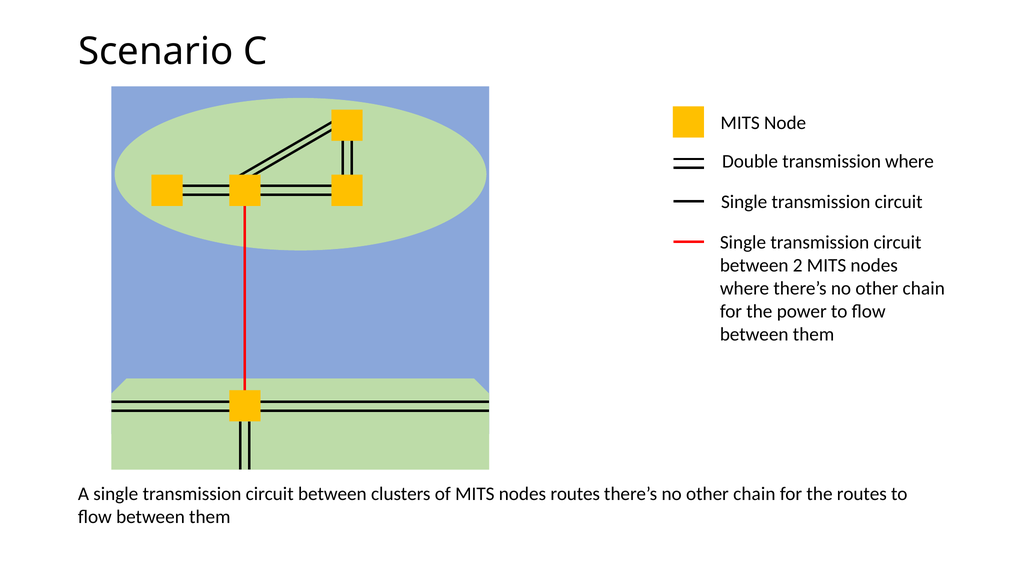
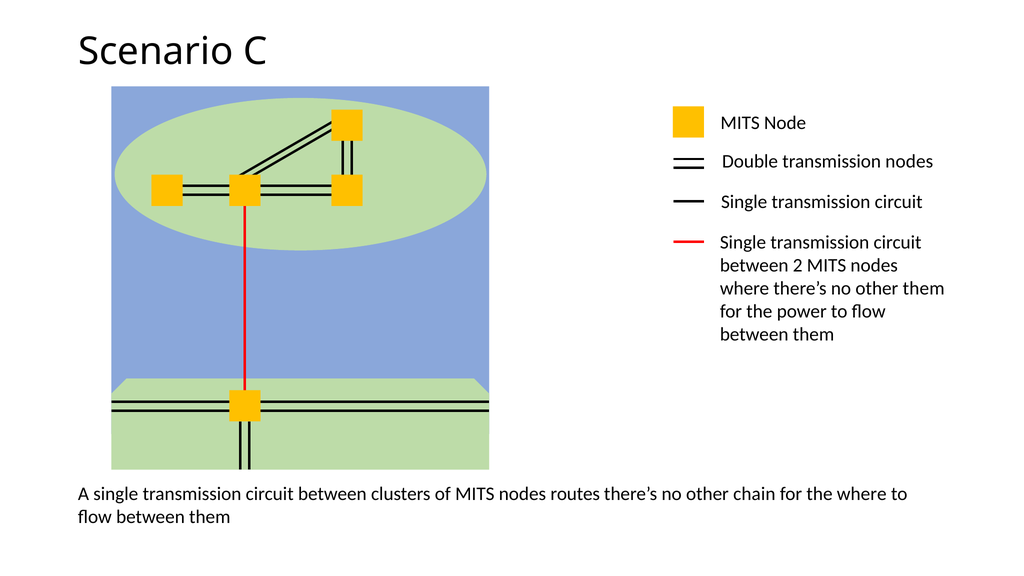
transmission where: where -> nodes
chain at (924, 289): chain -> them
the routes: routes -> where
